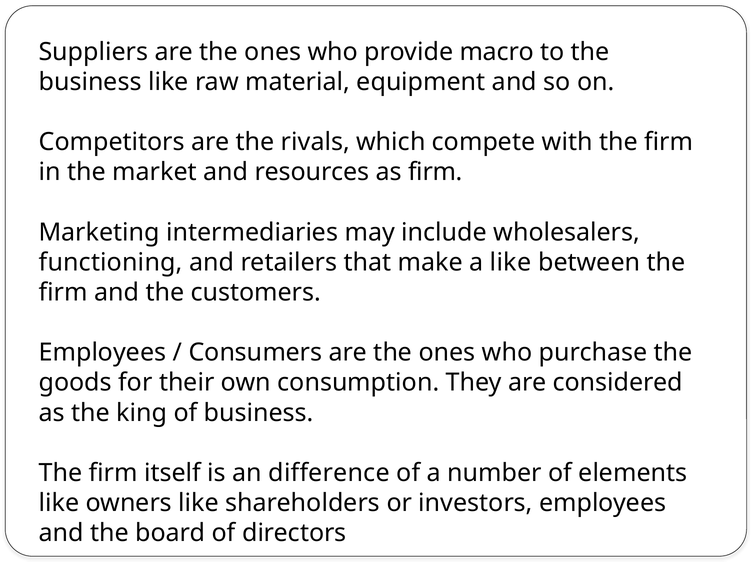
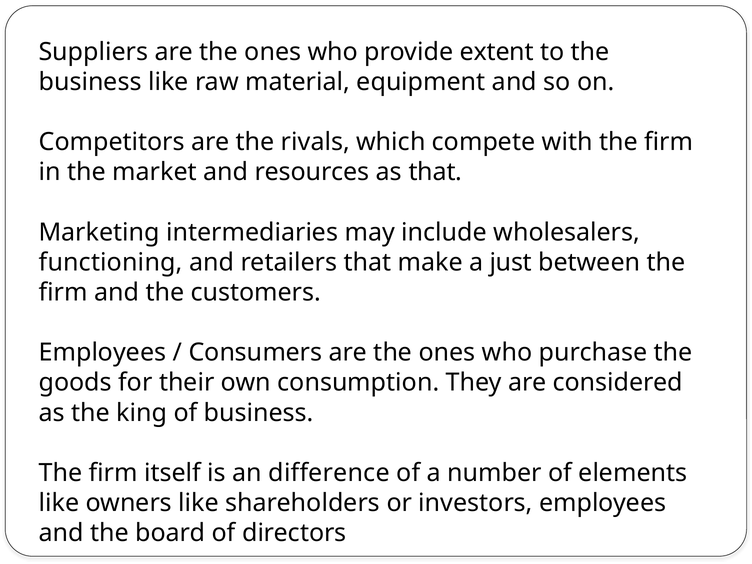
macro: macro -> extent
as firm: firm -> that
a like: like -> just
